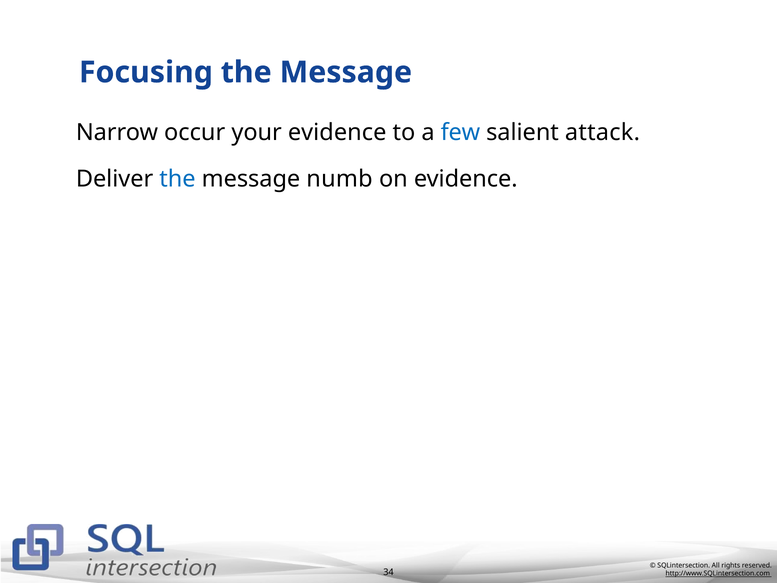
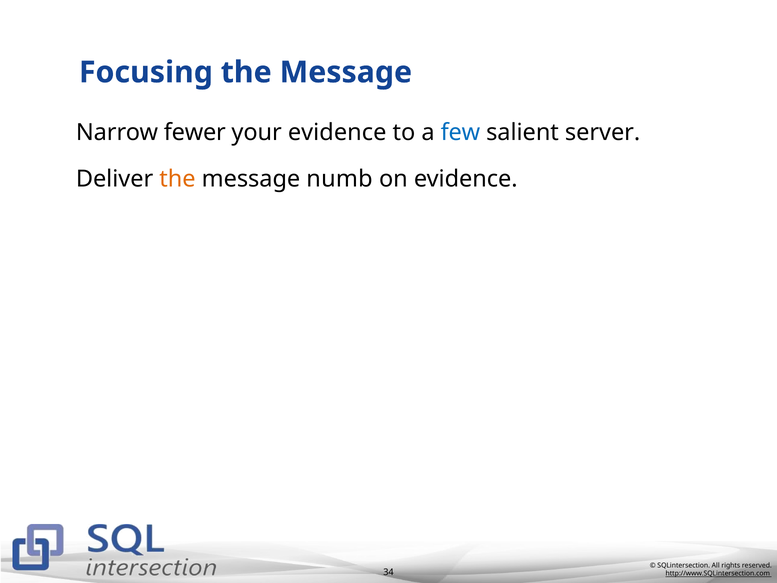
occur: occur -> fewer
attack: attack -> server
the at (177, 179) colour: blue -> orange
